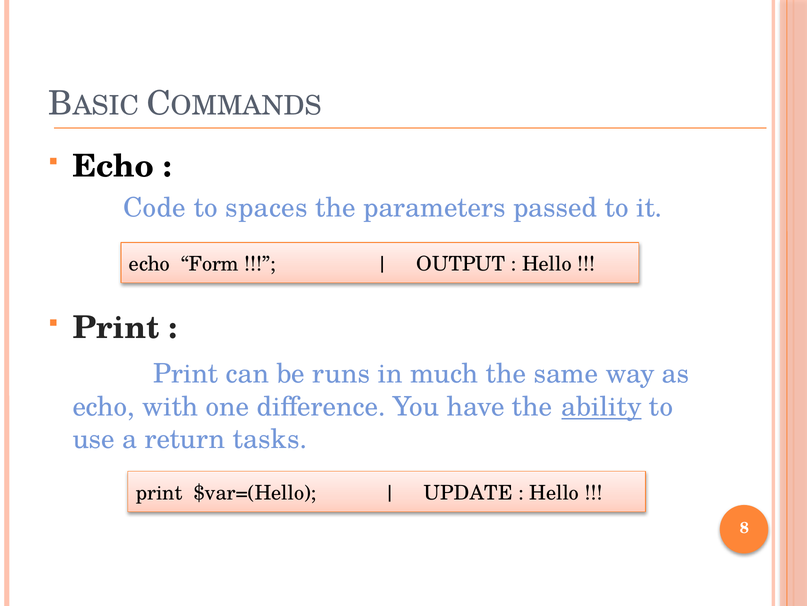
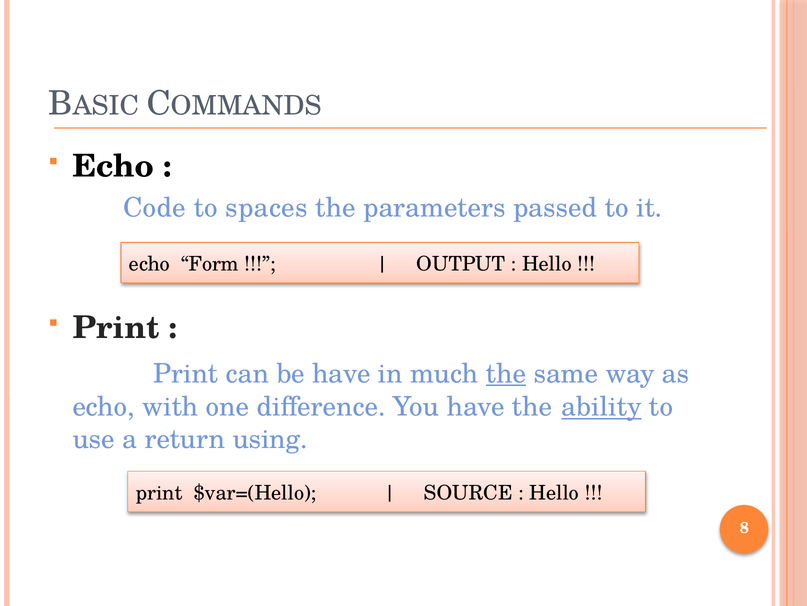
be runs: runs -> have
the at (506, 373) underline: none -> present
tasks: tasks -> using
UPDATE: UPDATE -> SOURCE
